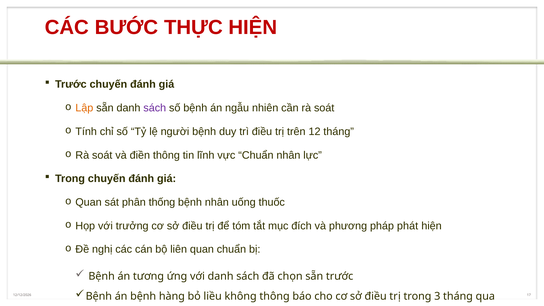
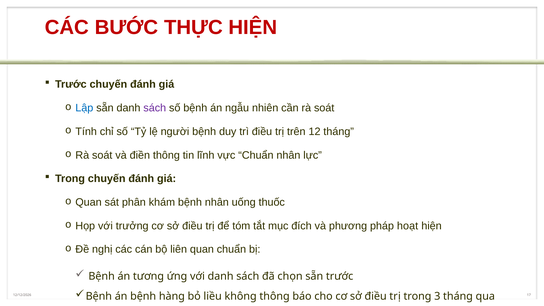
Lập colour: orange -> blue
thống: thống -> khám
phát: phát -> hoạt
